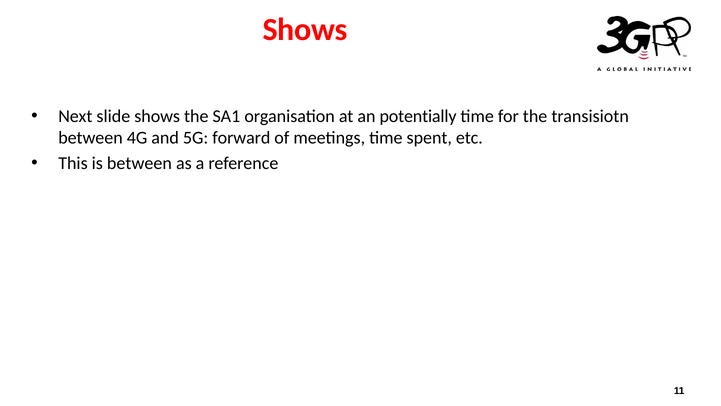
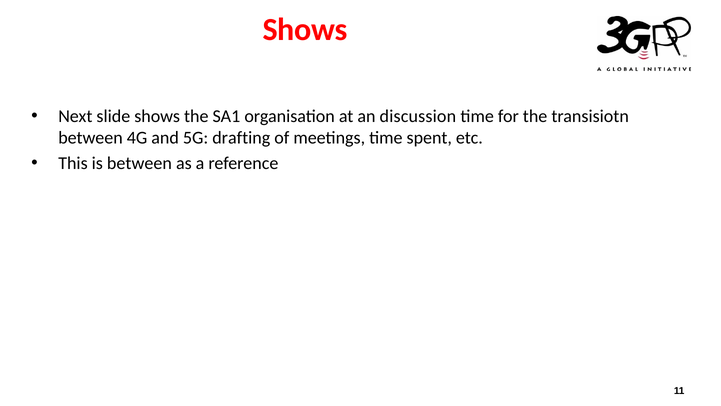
potentially: potentially -> discussion
forward: forward -> drafting
